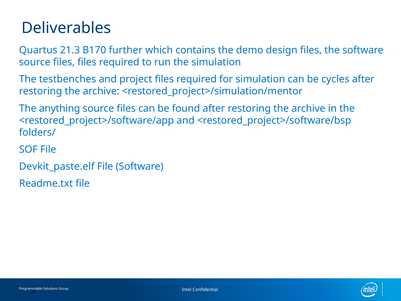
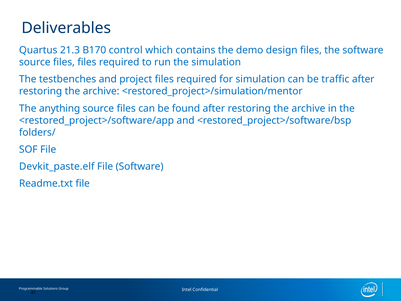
further: further -> control
cycles: cycles -> traffic
